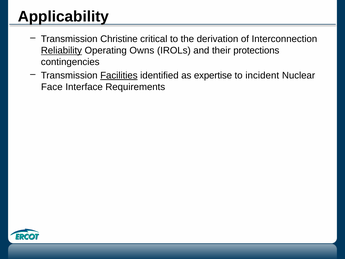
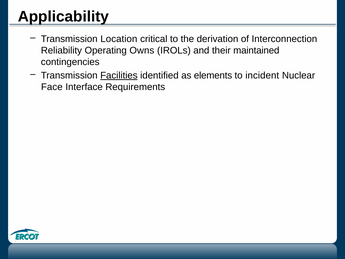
Christine: Christine -> Location
Reliability underline: present -> none
protections: protections -> maintained
expertise: expertise -> elements
